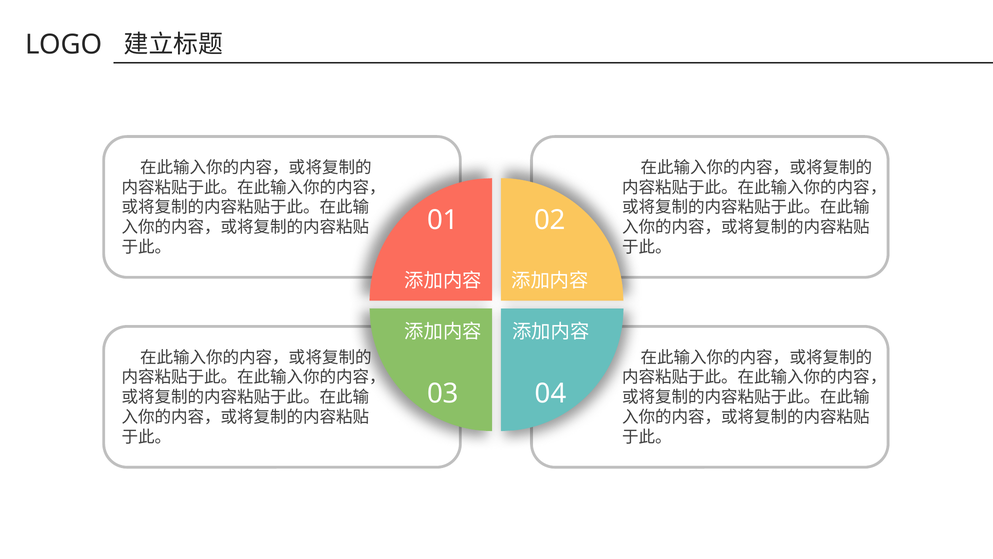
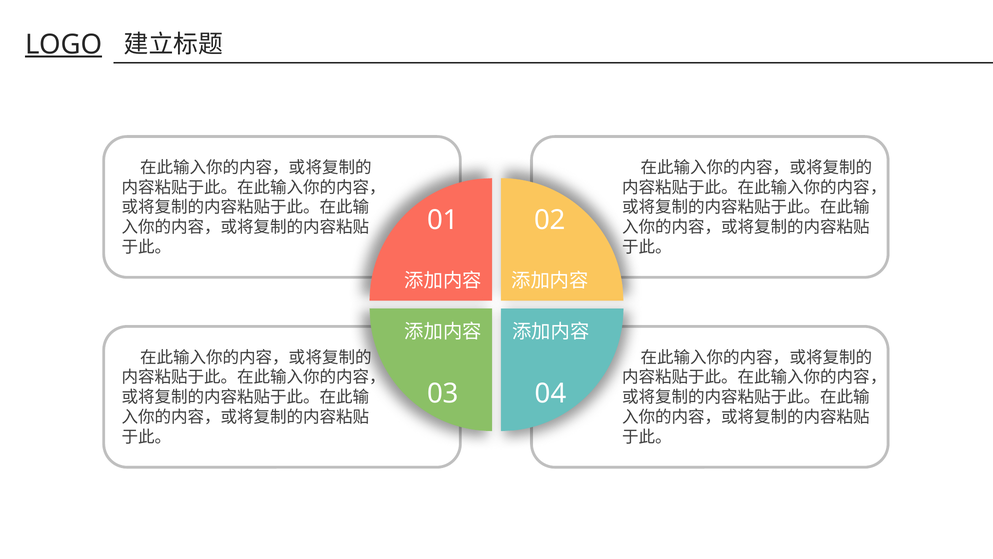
LOGO underline: none -> present
